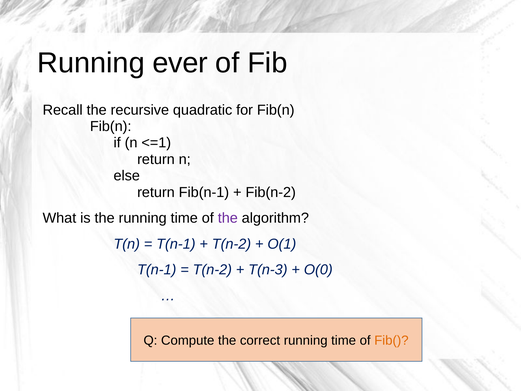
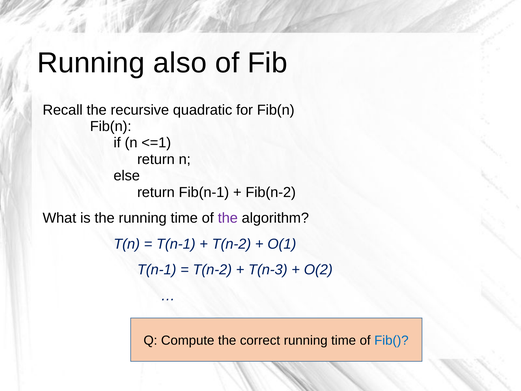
ever: ever -> also
O(0: O(0 -> O(2
Fib( colour: orange -> blue
